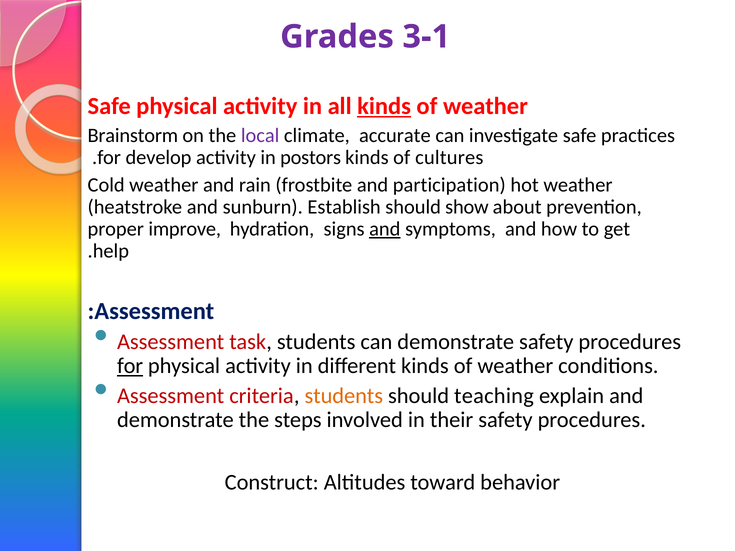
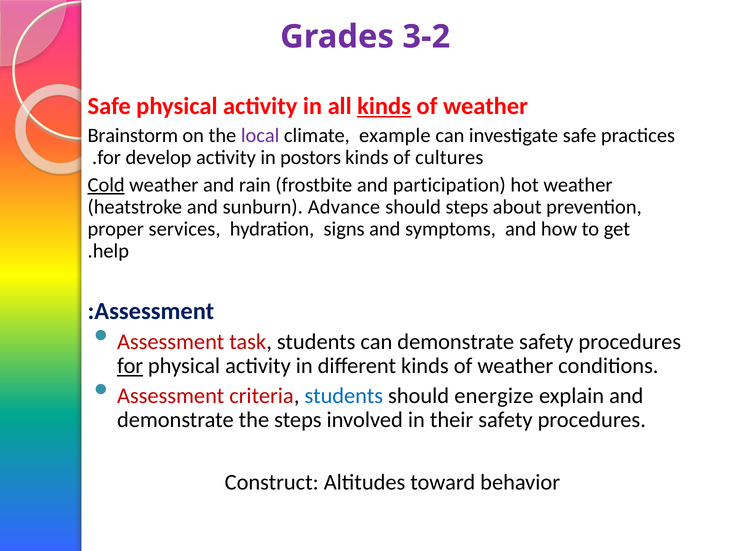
3-1: 3-1 -> 3-2
accurate: accurate -> example
Cold underline: none -> present
Establish: Establish -> Advance
should show: show -> steps
improve: improve -> services
and at (385, 229) underline: present -> none
students at (344, 396) colour: orange -> blue
teaching: teaching -> energize
